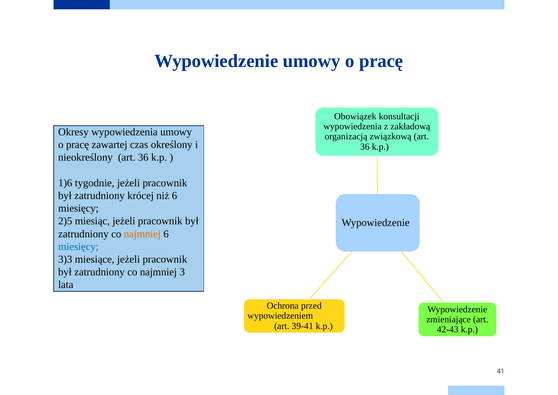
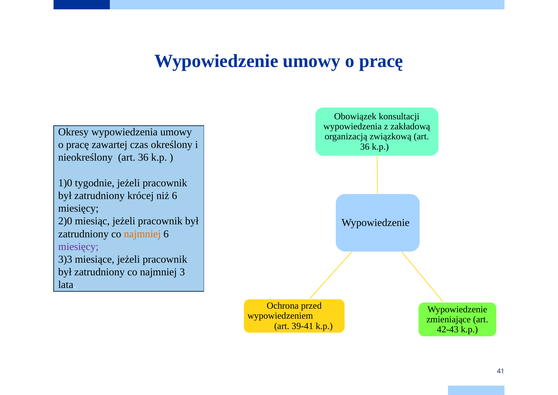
1)6: 1)6 -> 1)0
2)5: 2)5 -> 2)0
miesięcy at (78, 246) colour: blue -> purple
